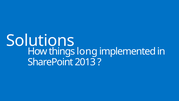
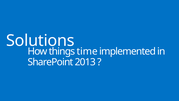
long: long -> time
